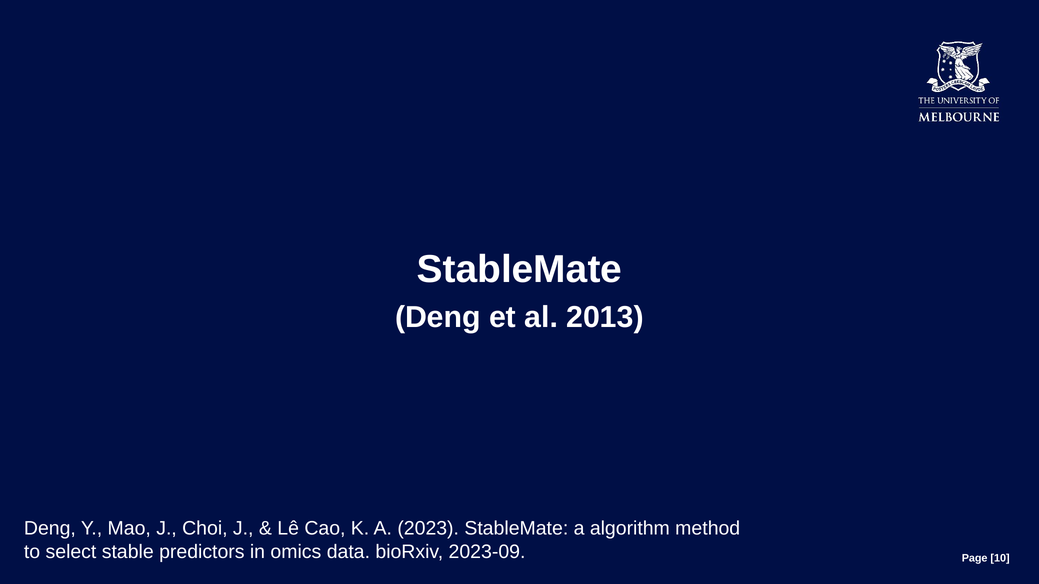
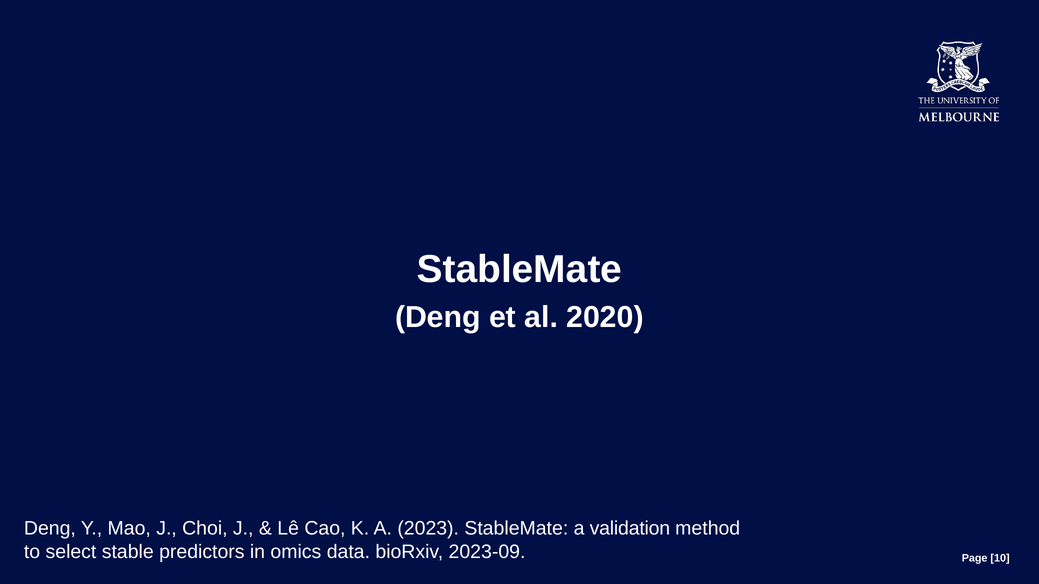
2013: 2013 -> 2020
algorithm: algorithm -> validation
